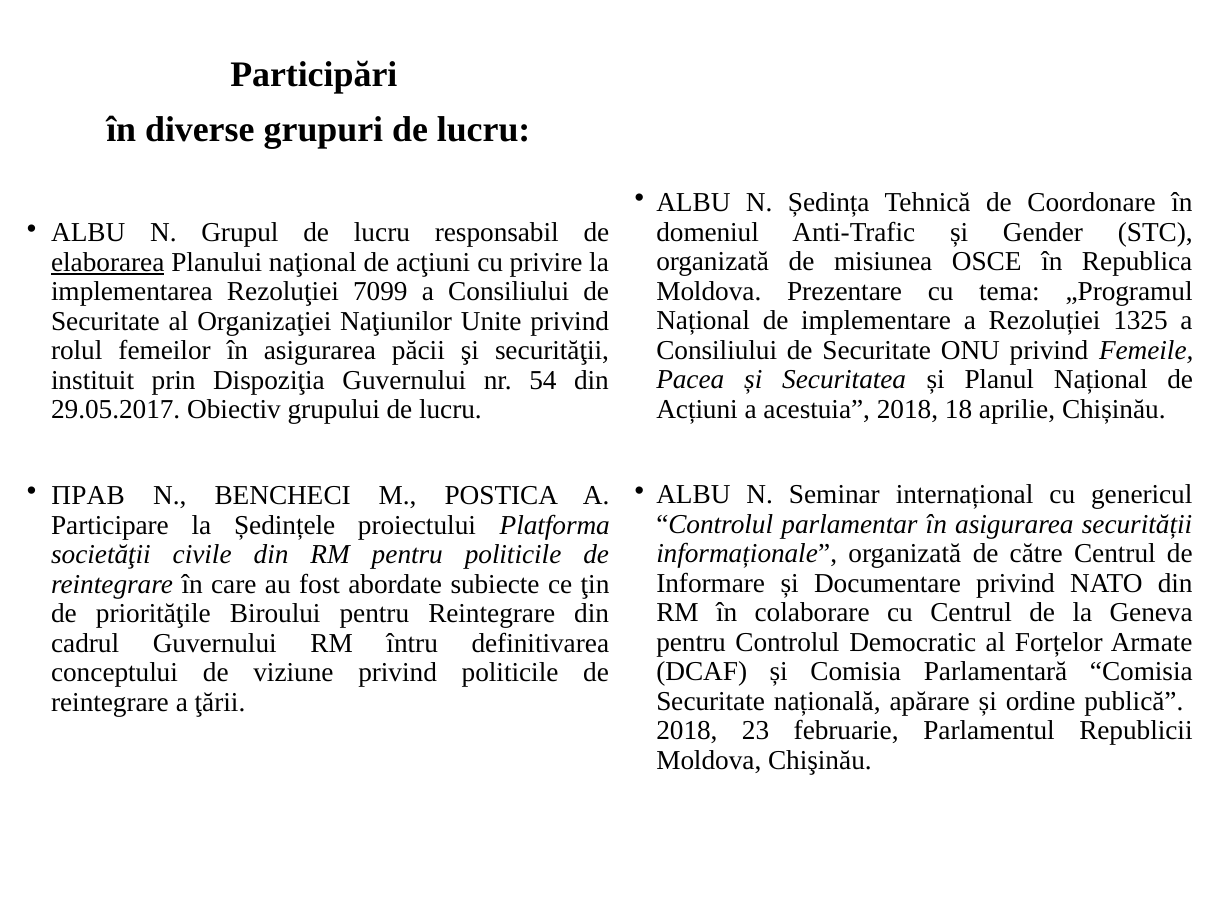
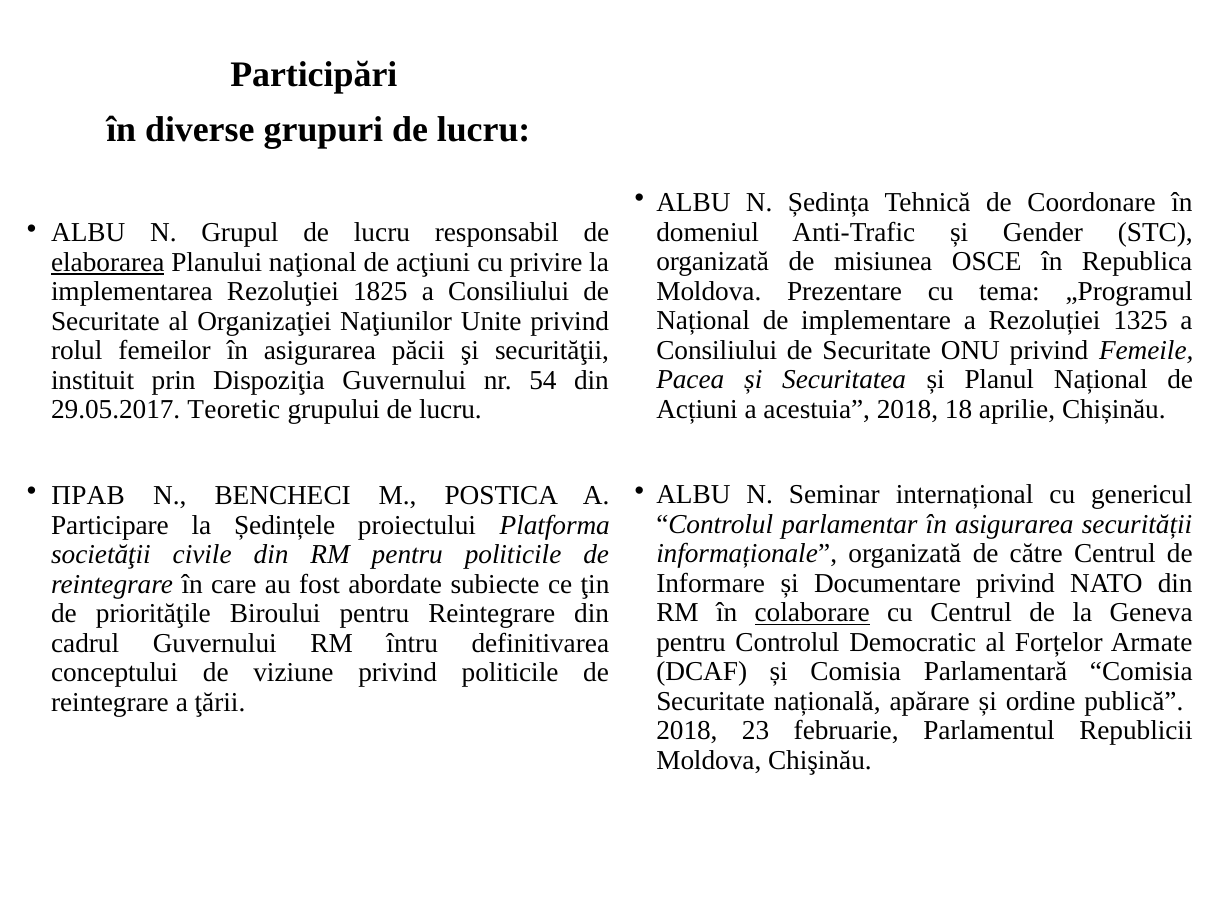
7099: 7099 -> 1825
Obiectiv: Obiectiv -> Teoretic
colaborare underline: none -> present
